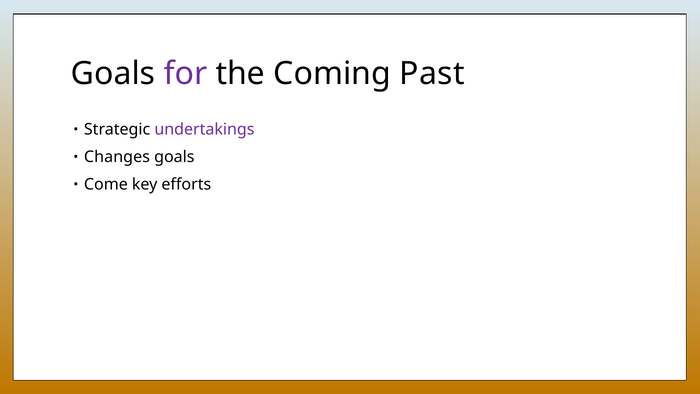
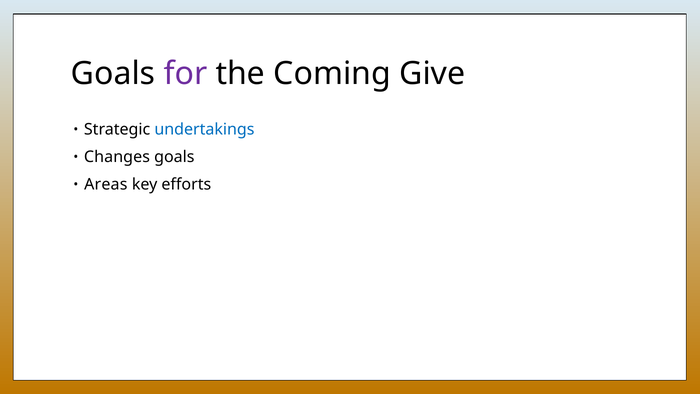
Past: Past -> Give
undertakings colour: purple -> blue
Come: Come -> Areas
